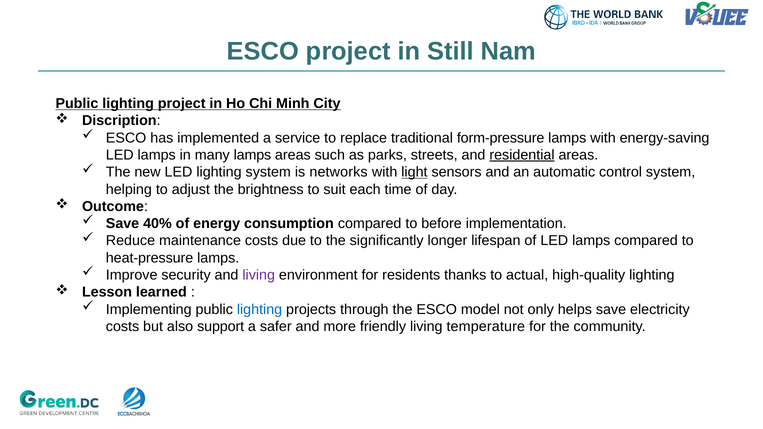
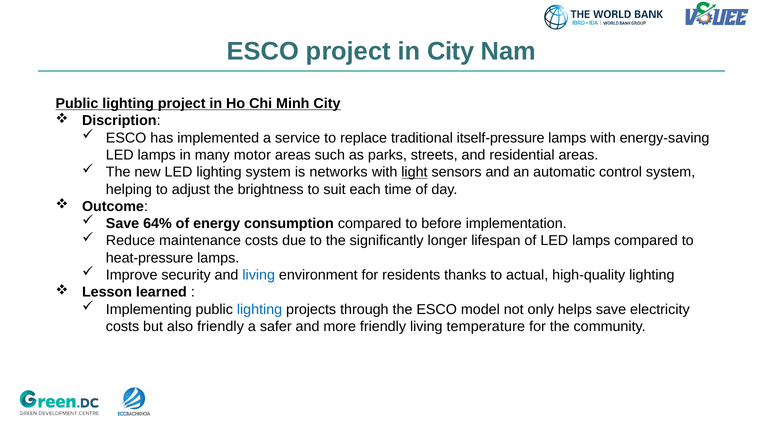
in Still: Still -> City
form-pressure: form-pressure -> itself-pressure
many lamps: lamps -> motor
residential underline: present -> none
40%: 40% -> 64%
living at (259, 275) colour: purple -> blue
also support: support -> friendly
